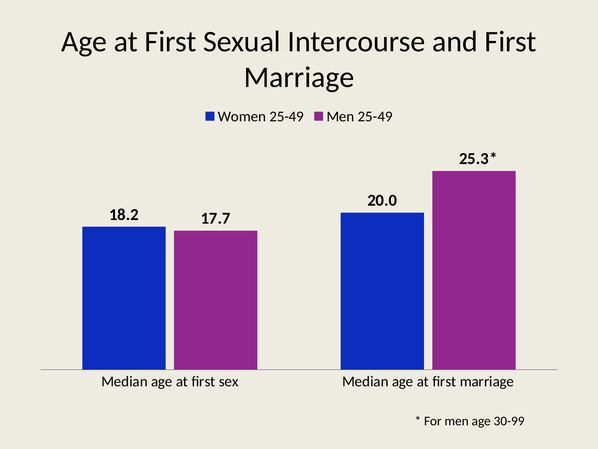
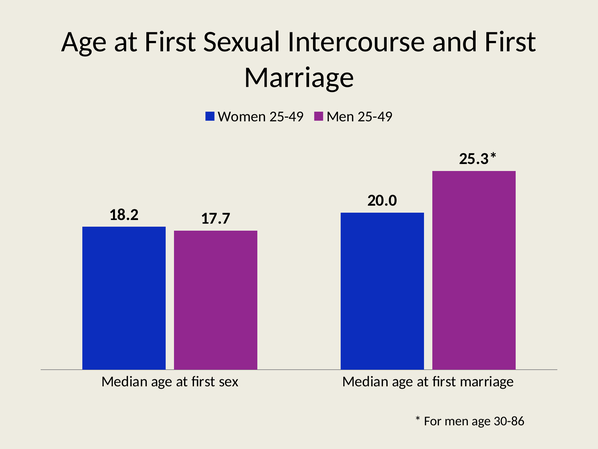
30-99: 30-99 -> 30-86
